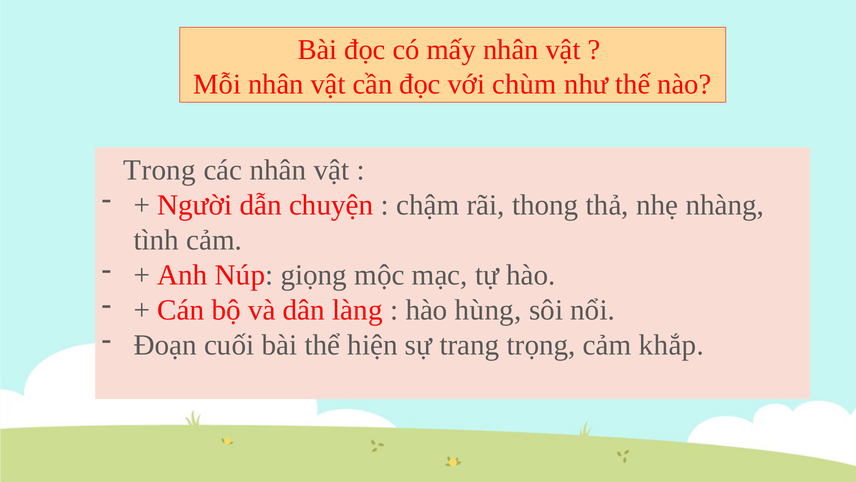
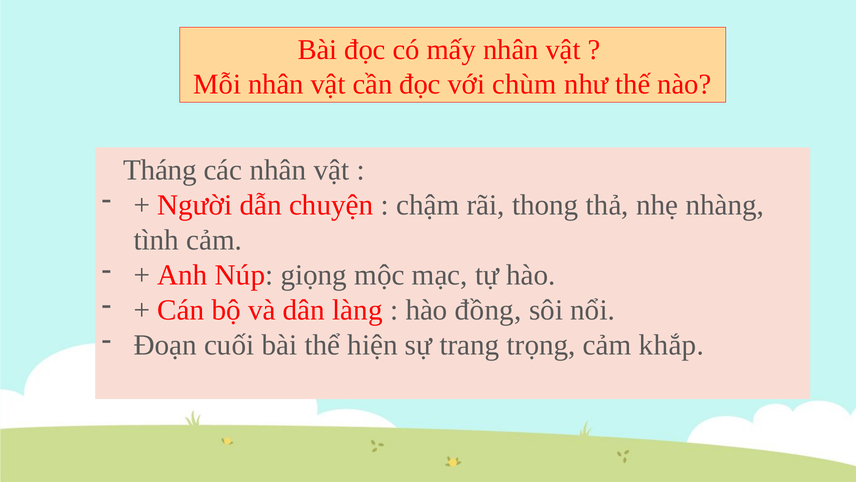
Trong: Trong -> Tháng
hùng: hùng -> đồng
